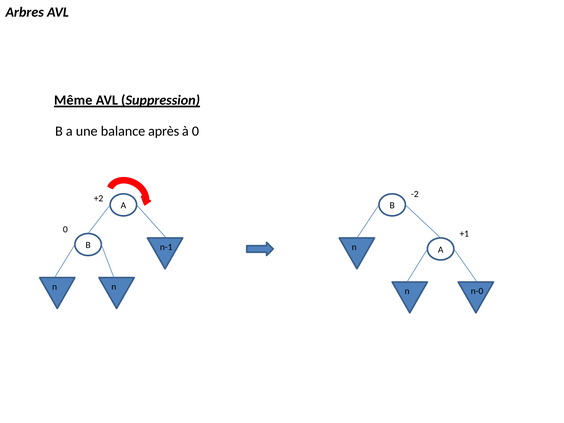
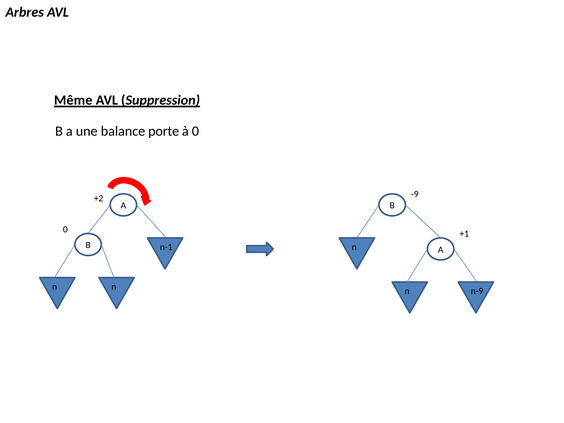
après: après -> porte
-2: -2 -> -9
n-0: n-0 -> n-9
